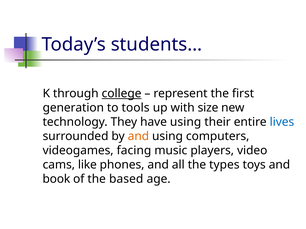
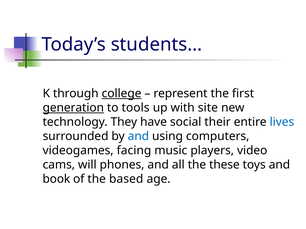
generation underline: none -> present
size: size -> site
have using: using -> social
and at (138, 137) colour: orange -> blue
like: like -> will
types: types -> these
